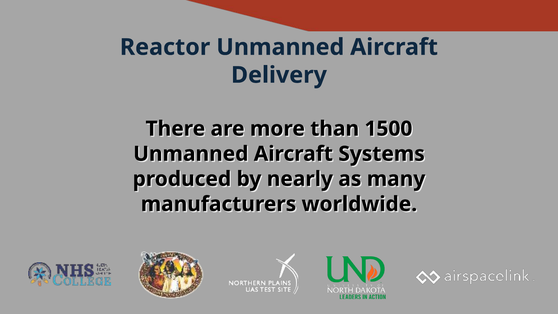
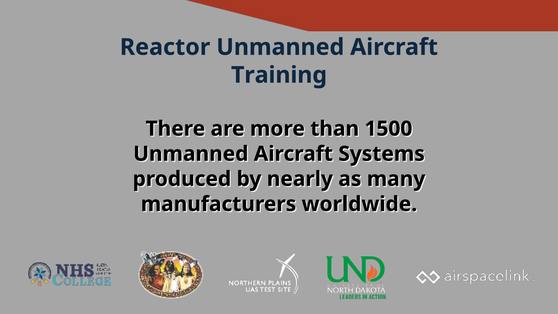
Delivery: Delivery -> Training
